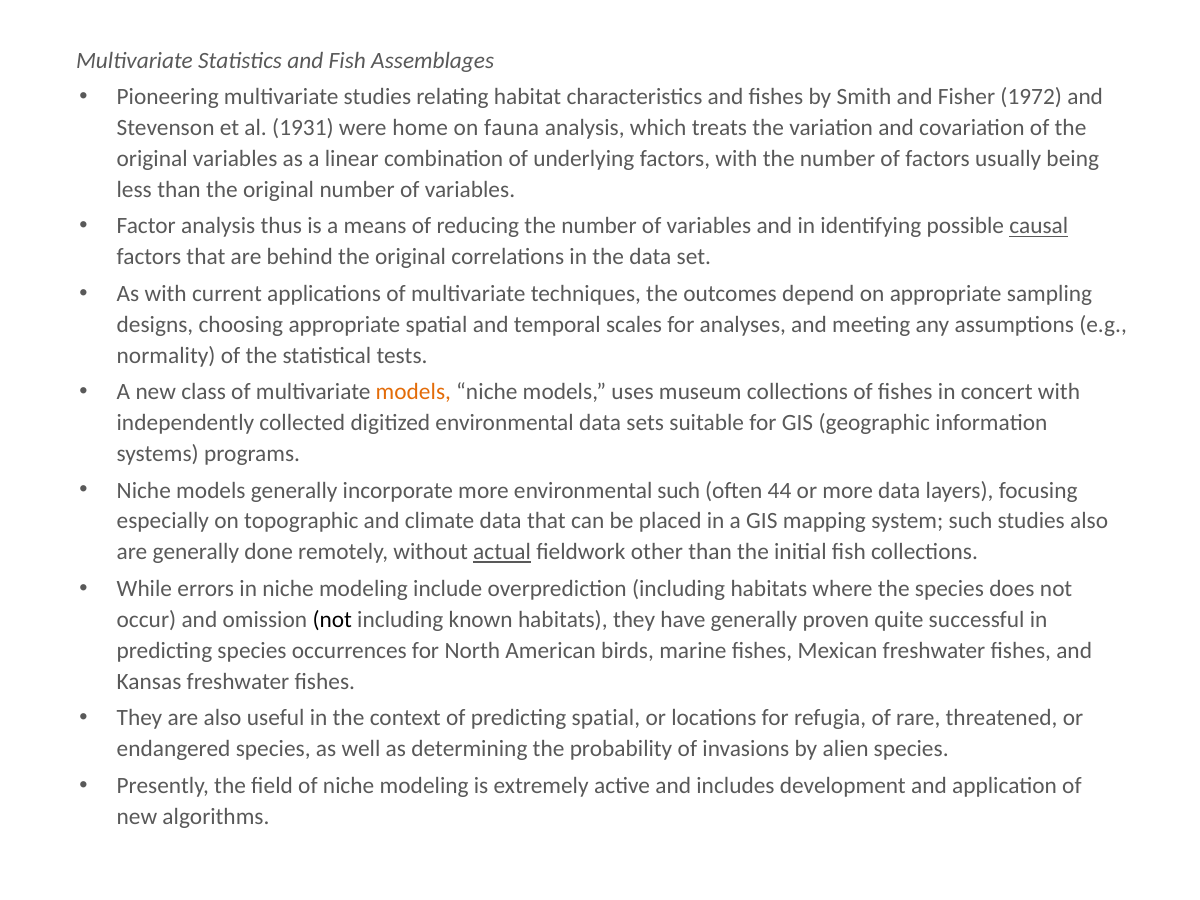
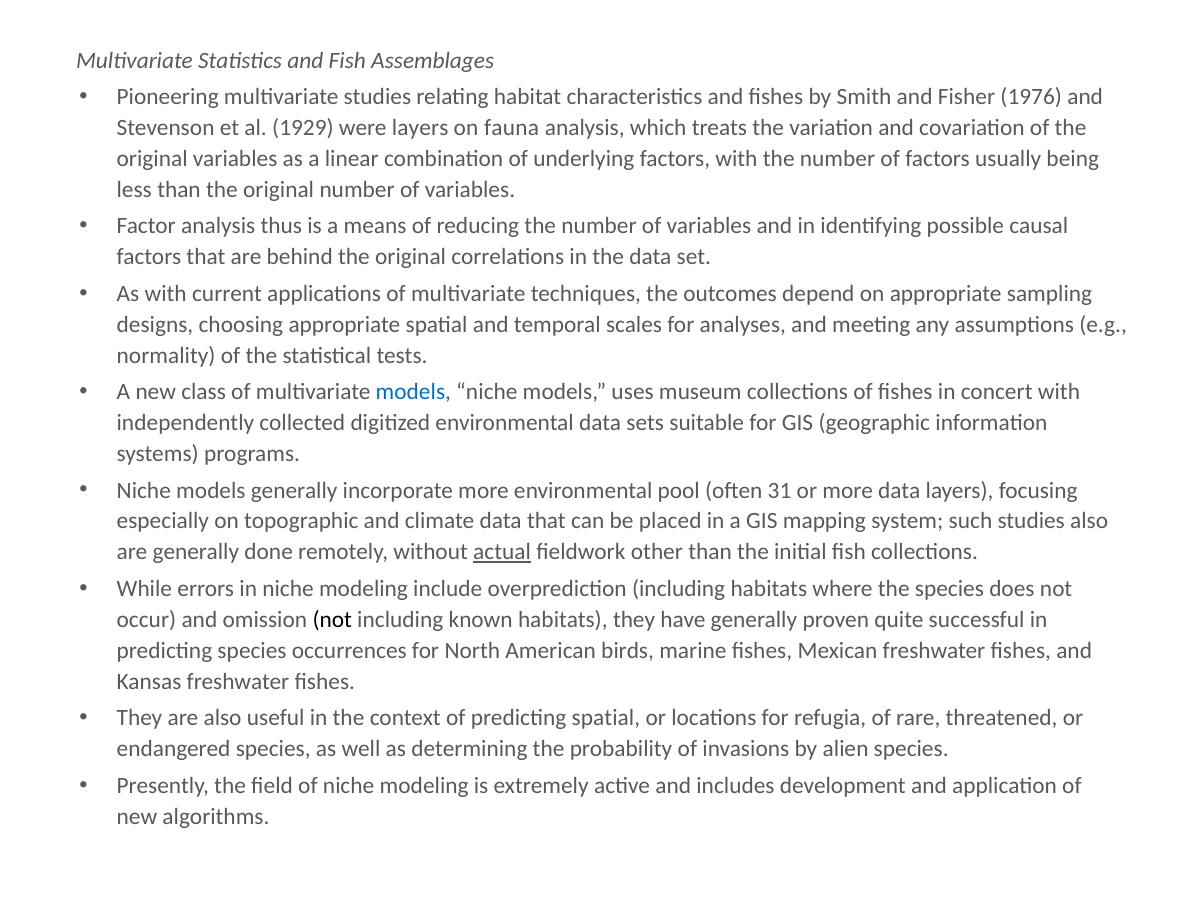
1972: 1972 -> 1976
1931: 1931 -> 1929
were home: home -> layers
causal underline: present -> none
models at (413, 392) colour: orange -> blue
environmental such: such -> pool
44: 44 -> 31
